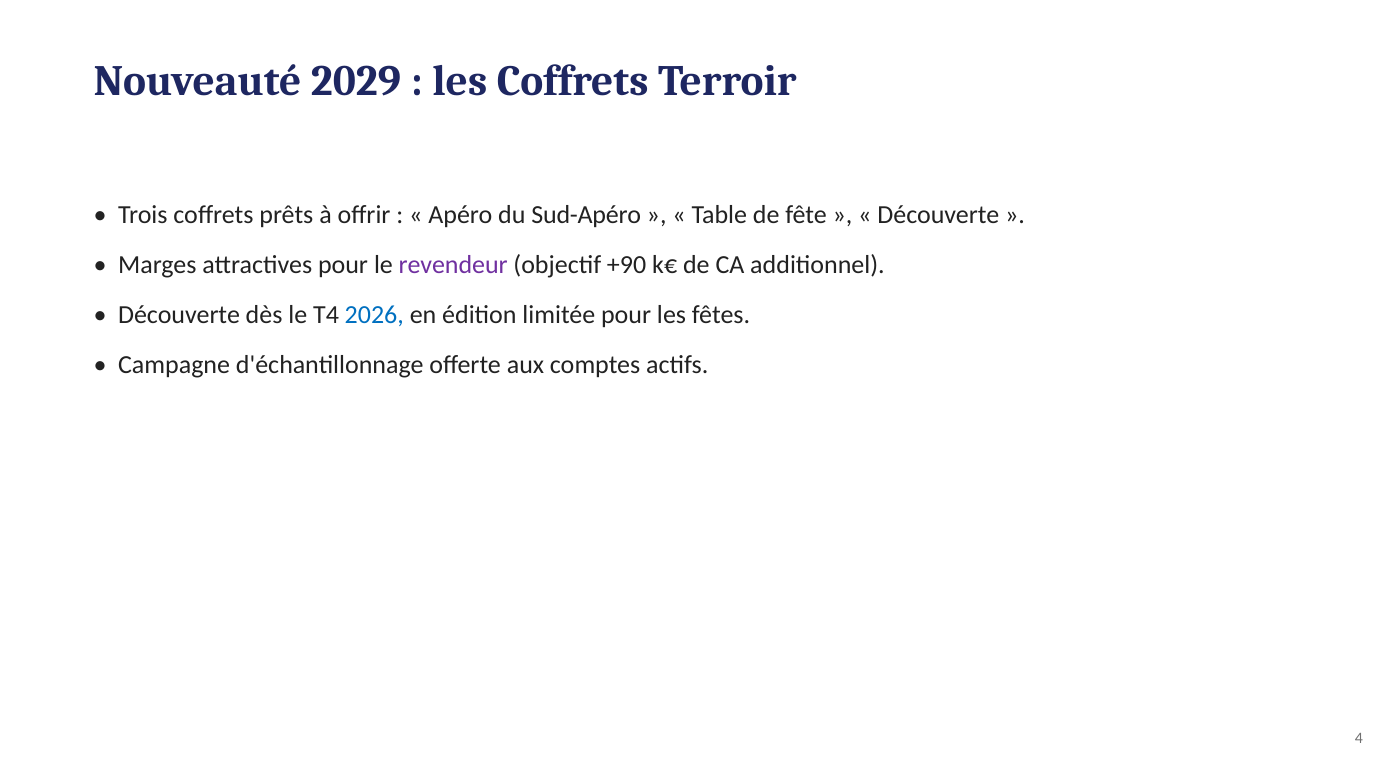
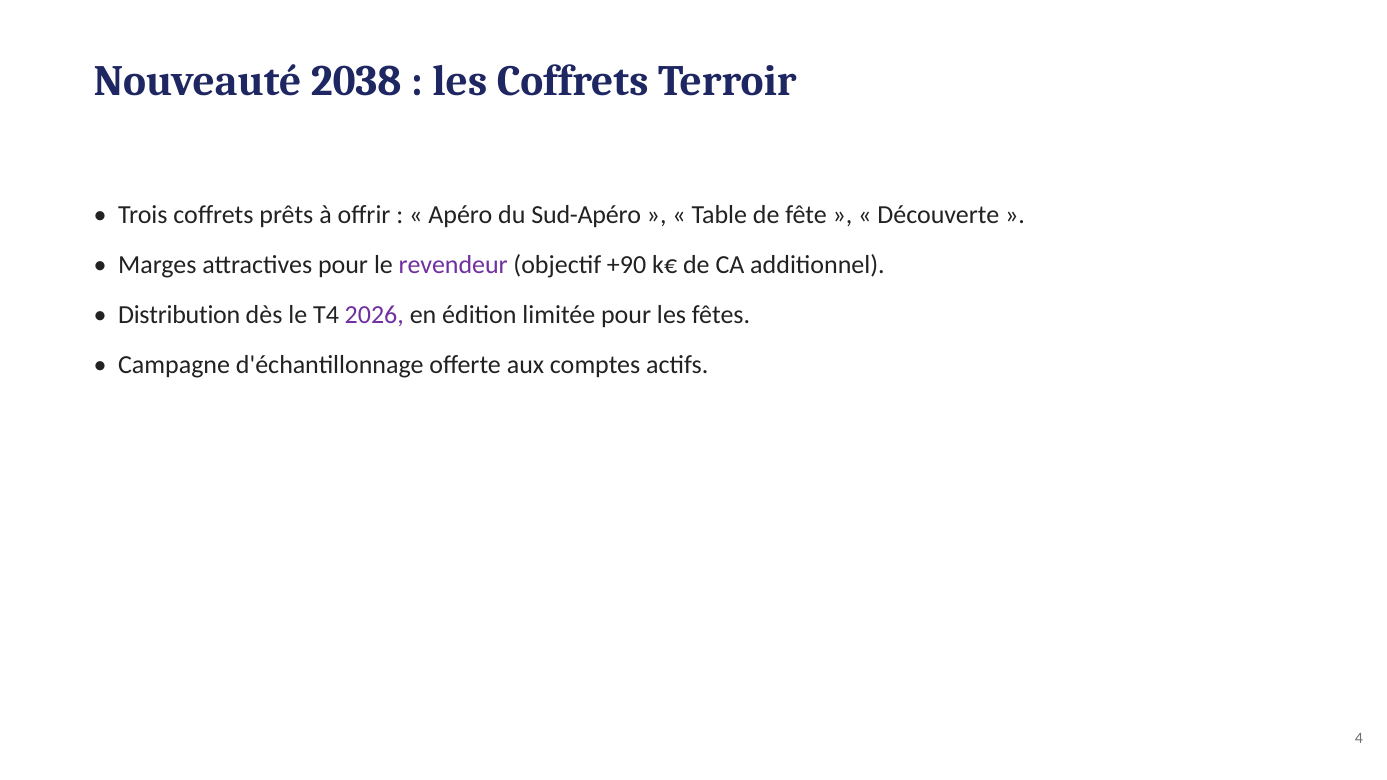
2029: 2029 -> 2038
Découverte at (179, 315): Découverte -> Distribution
2026 colour: blue -> purple
